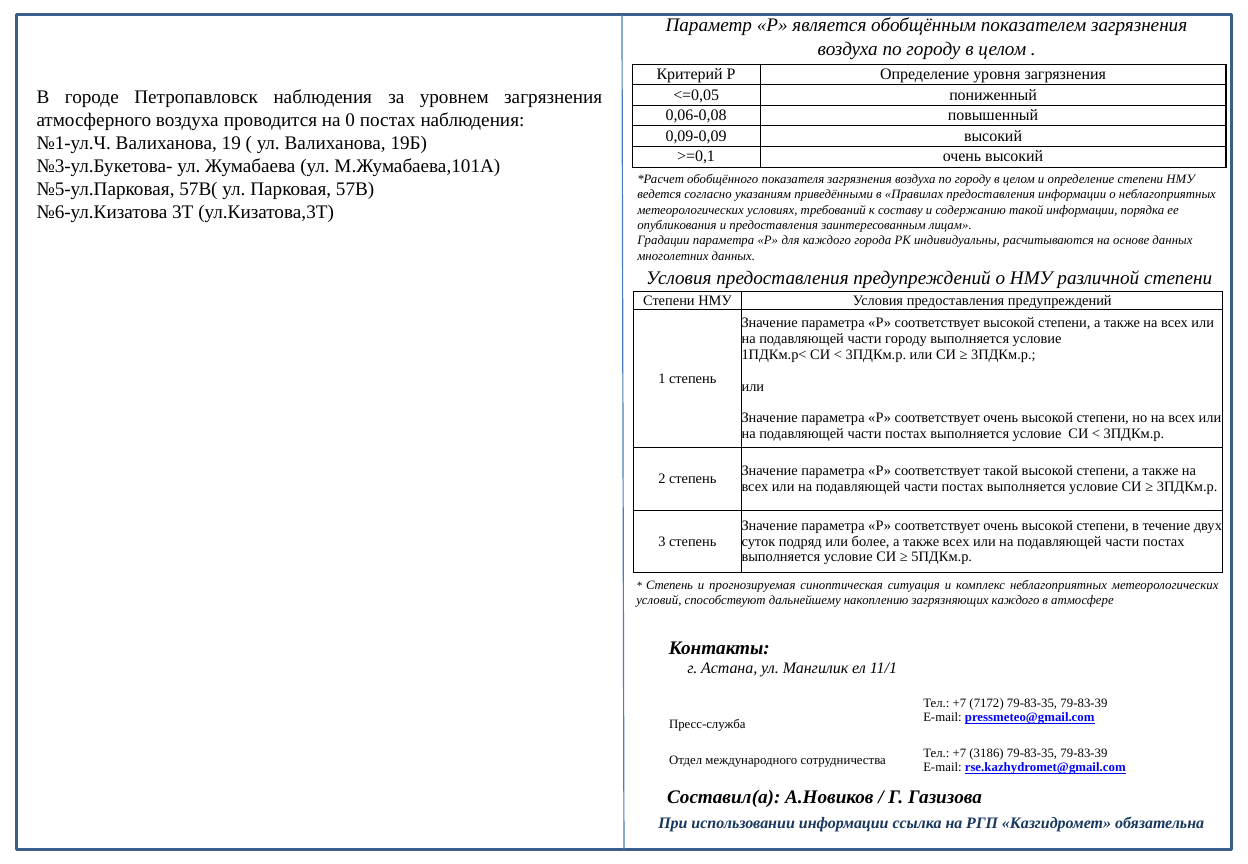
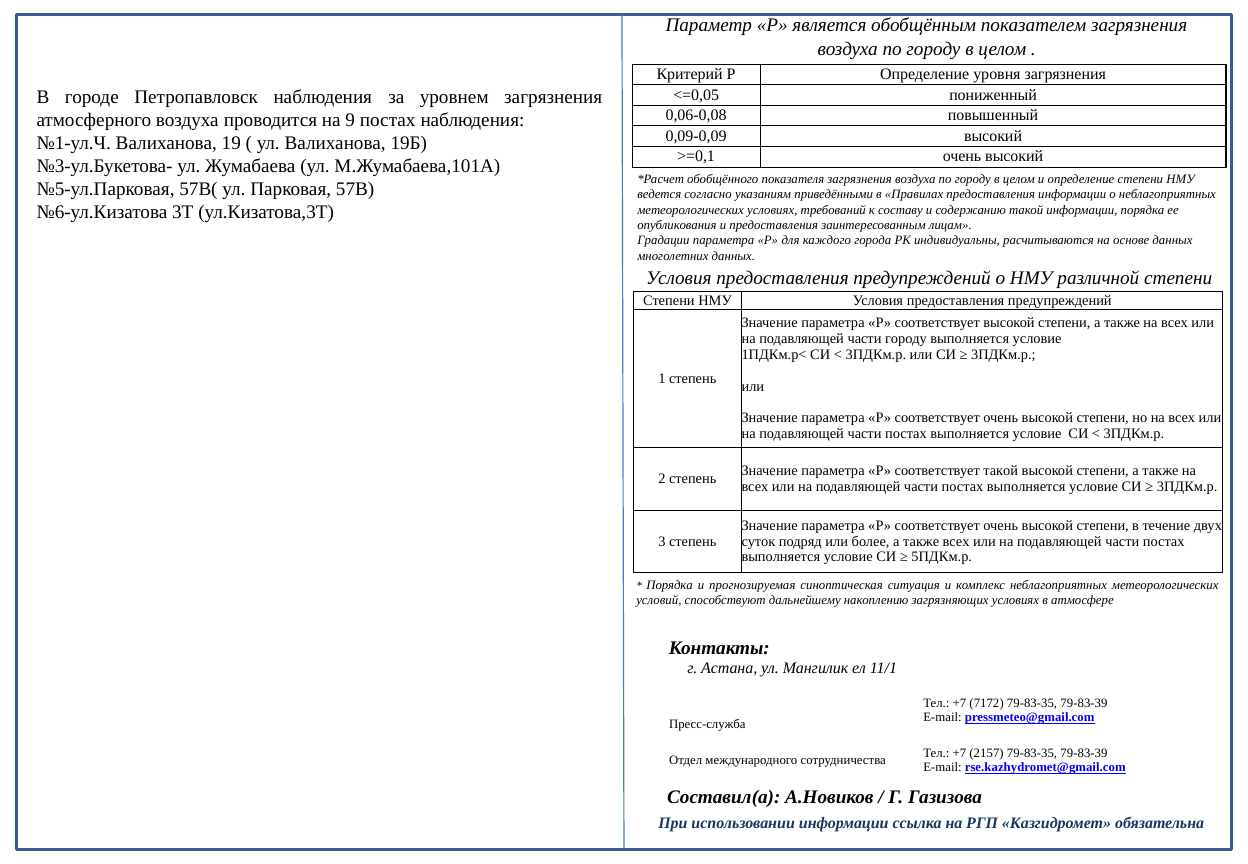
0: 0 -> 9
Степень at (670, 585): Степень -> Порядка
загрязняющих каждого: каждого -> условиях
3186: 3186 -> 2157
